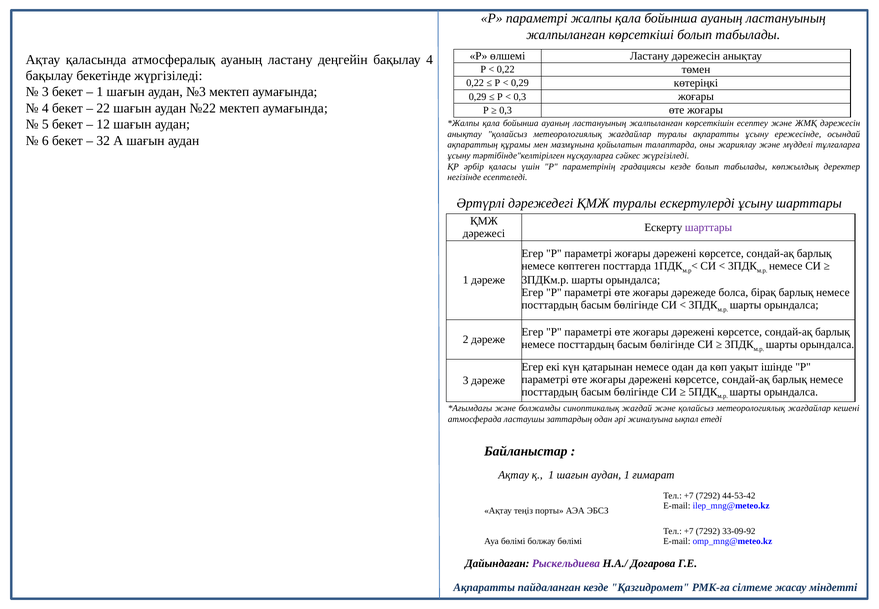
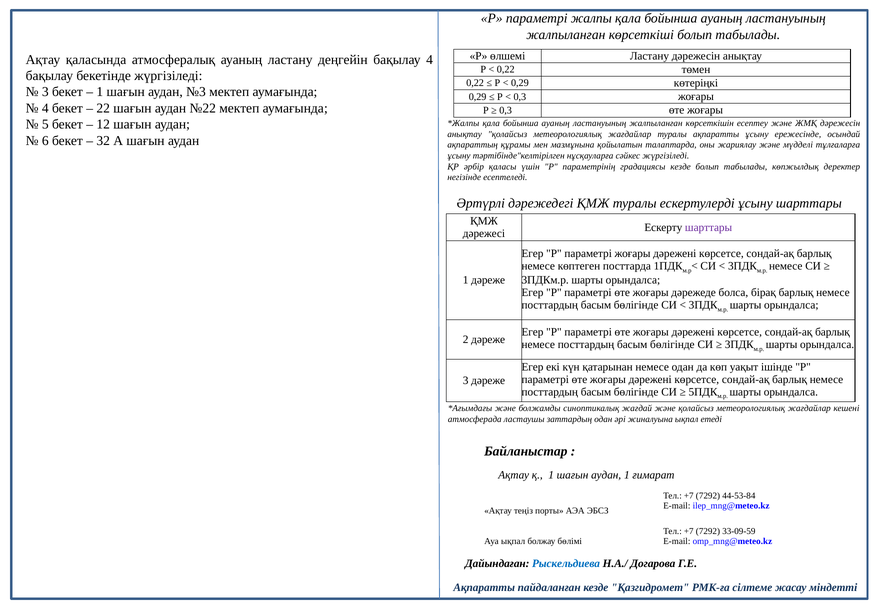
44-53-42: 44-53-42 -> 44-53-84
33-09-92: 33-09-92 -> 33-09-59
Ауа бөлімі: бөлімі -> ықпал
Рыскельдиева colour: purple -> blue
